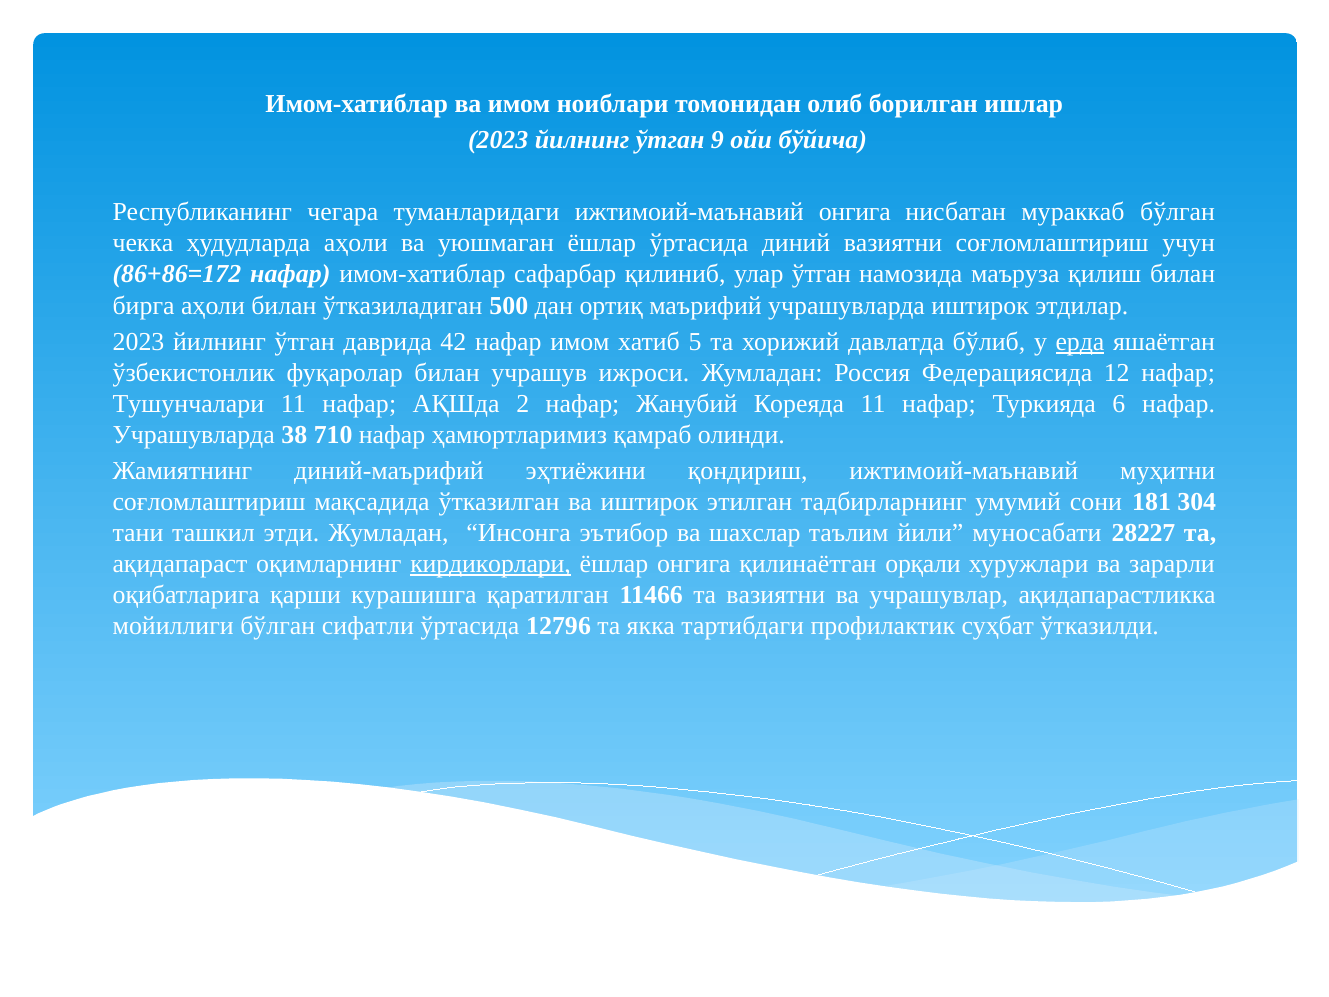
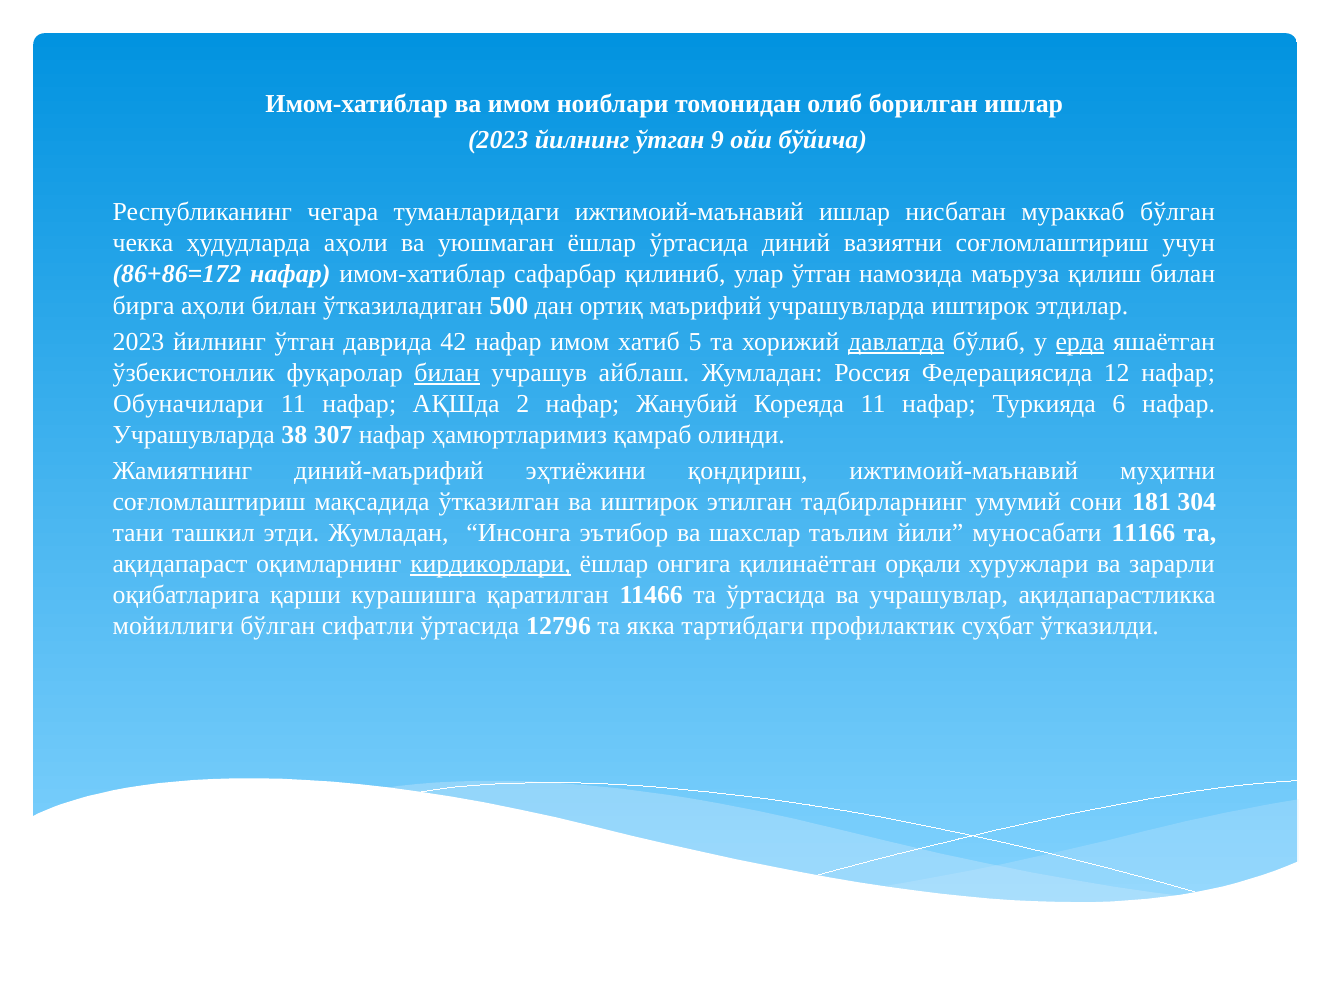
ижтимоий-маънавий онгига: онгига -> ишлар
давлатда underline: none -> present
билан at (447, 373) underline: none -> present
ижроси: ижроси -> айблаш
Тушунчалари: Тушунчалари -> Обуначилари
710: 710 -> 307
28227: 28227 -> 11166
та вазиятни: вазиятни -> ўртасида
